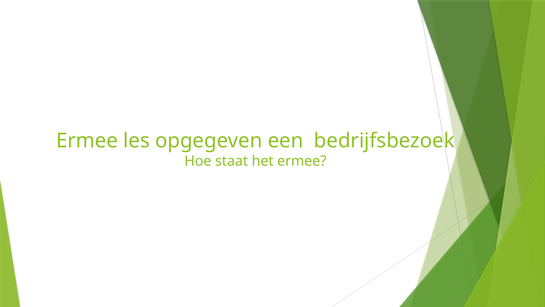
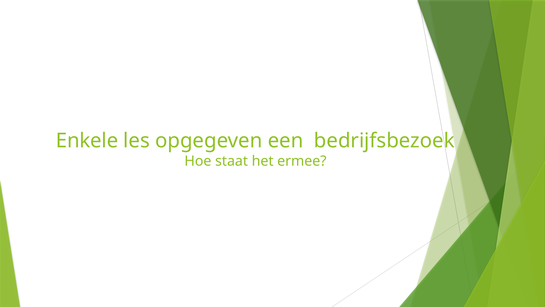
Ermee at (87, 141): Ermee -> Enkele
